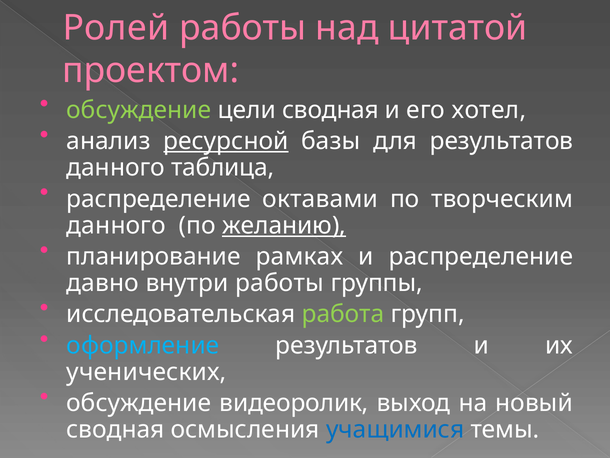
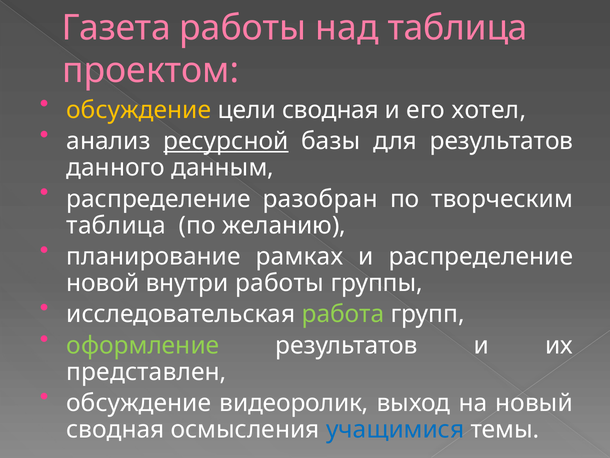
Ролей: Ролей -> Газета
над цитатой: цитатой -> таблица
обсуждение at (139, 110) colour: light green -> yellow
таблица: таблица -> данным
октавами: октавами -> разобран
данного at (116, 225): данного -> таблица
желанию underline: present -> none
давно: давно -> новой
оформление colour: light blue -> light green
ученических: ученических -> представлен
